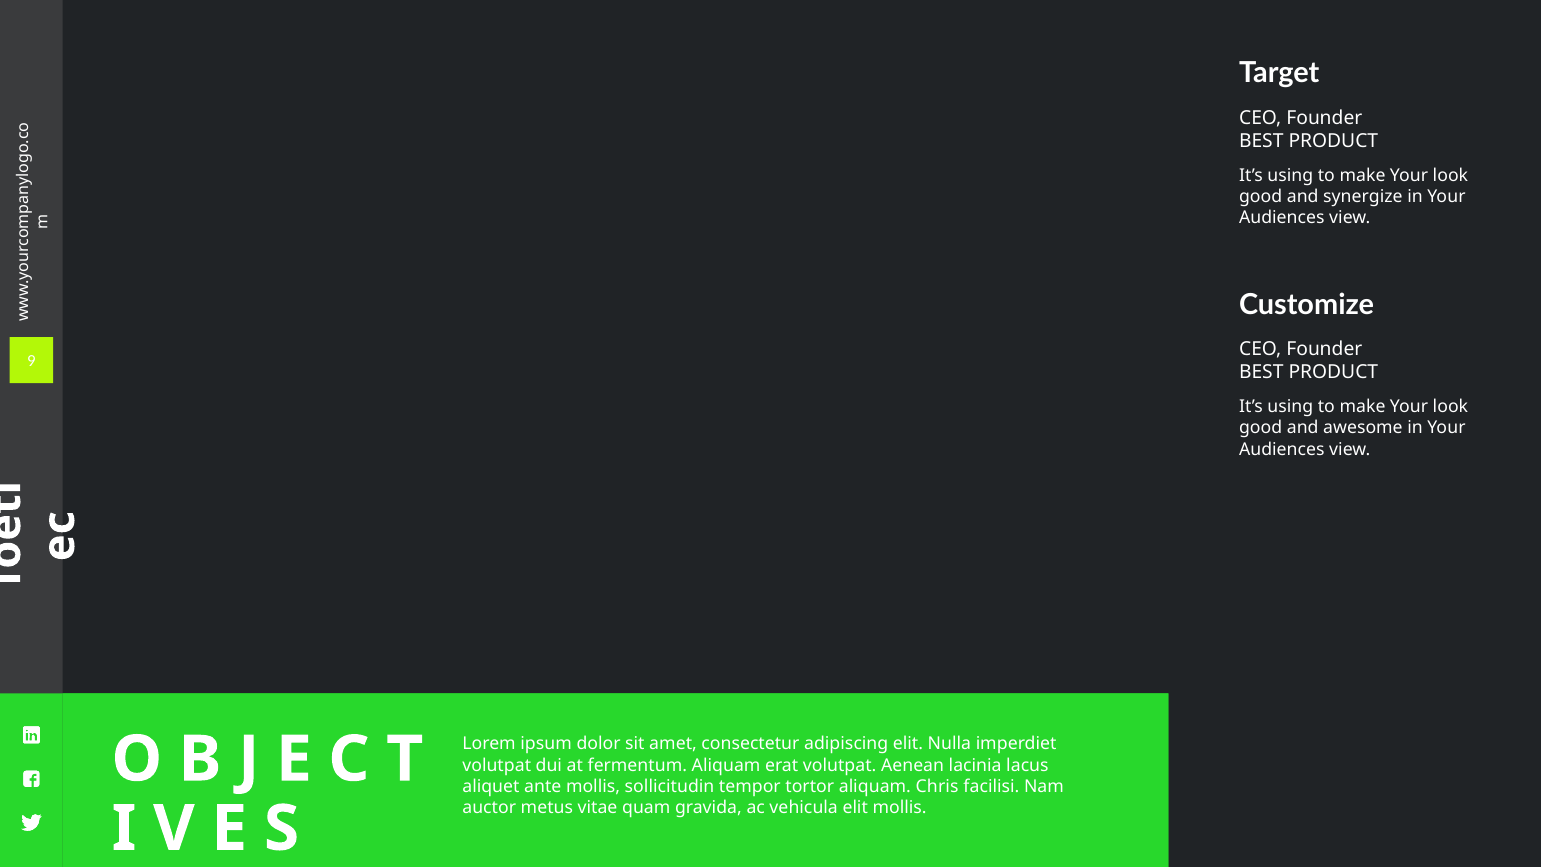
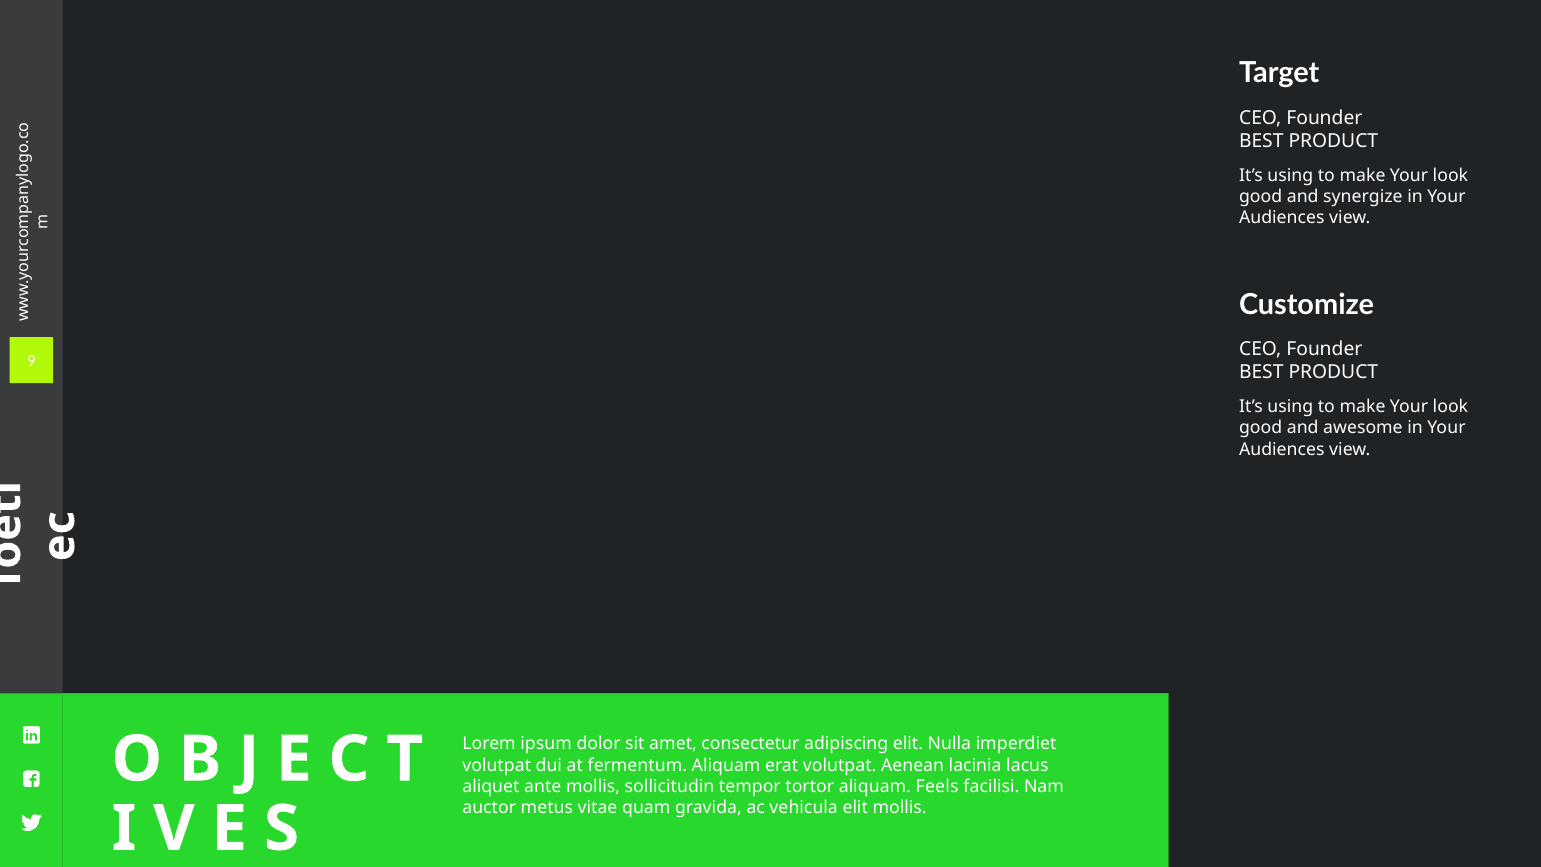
Chris: Chris -> Feels
